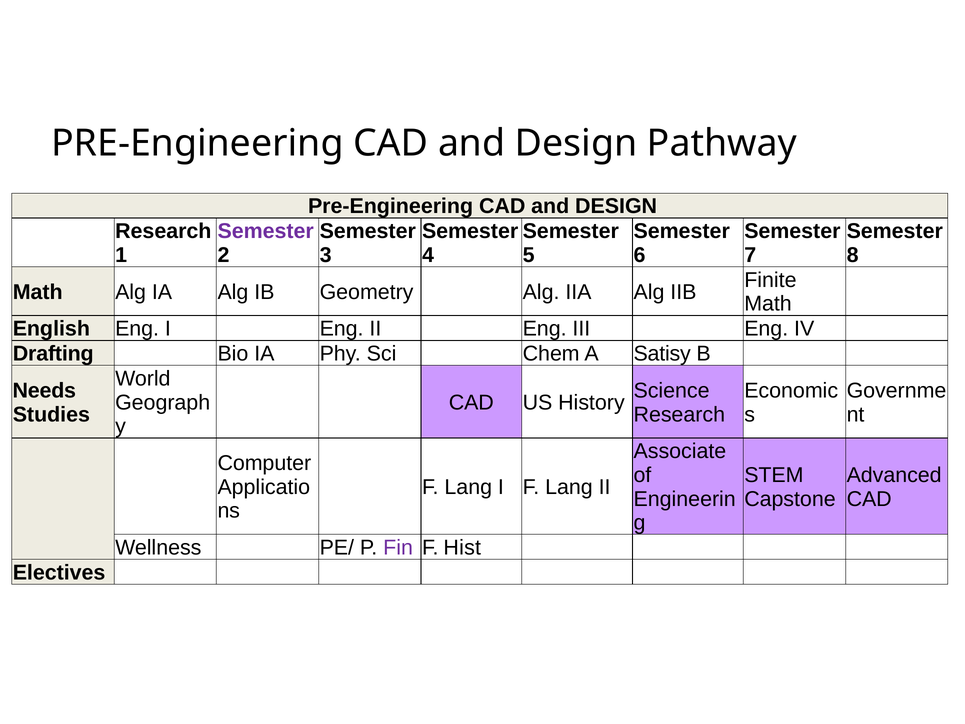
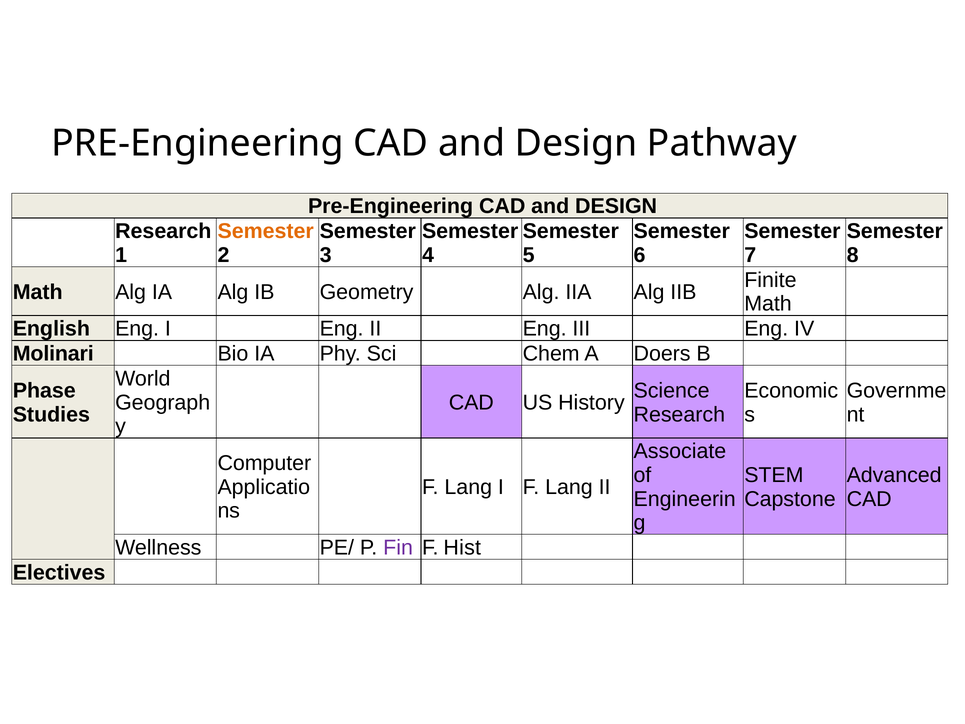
Semester at (266, 231) colour: purple -> orange
Drafting: Drafting -> Molinari
Satisy: Satisy -> Doers
Needs: Needs -> Phase
